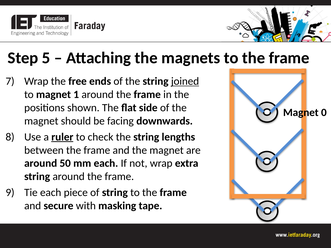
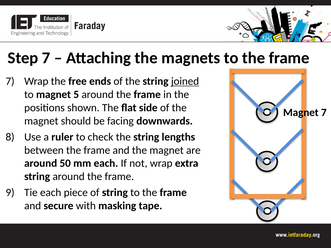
Step 5: 5 -> 7
1: 1 -> 5
Magnet 0: 0 -> 7
ruler underline: present -> none
